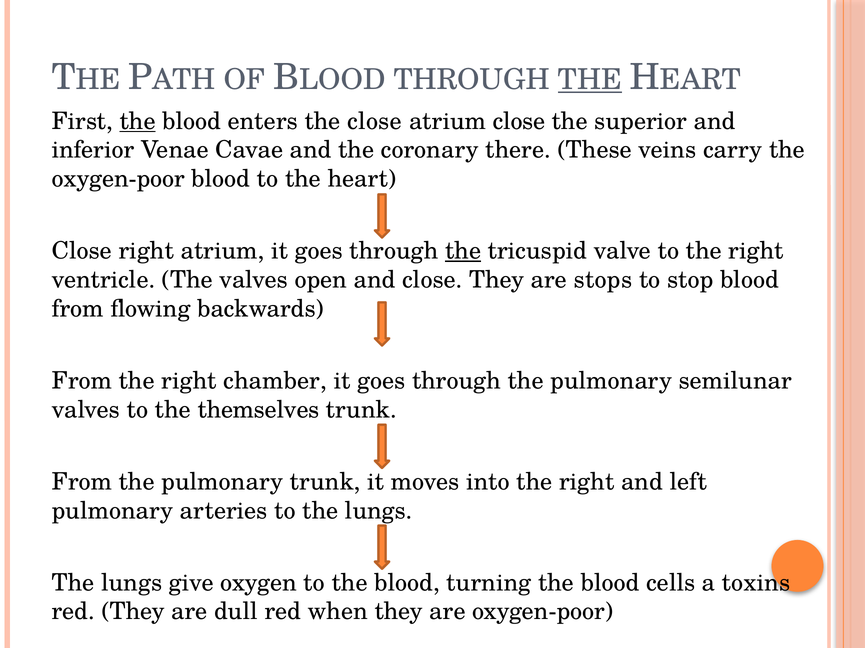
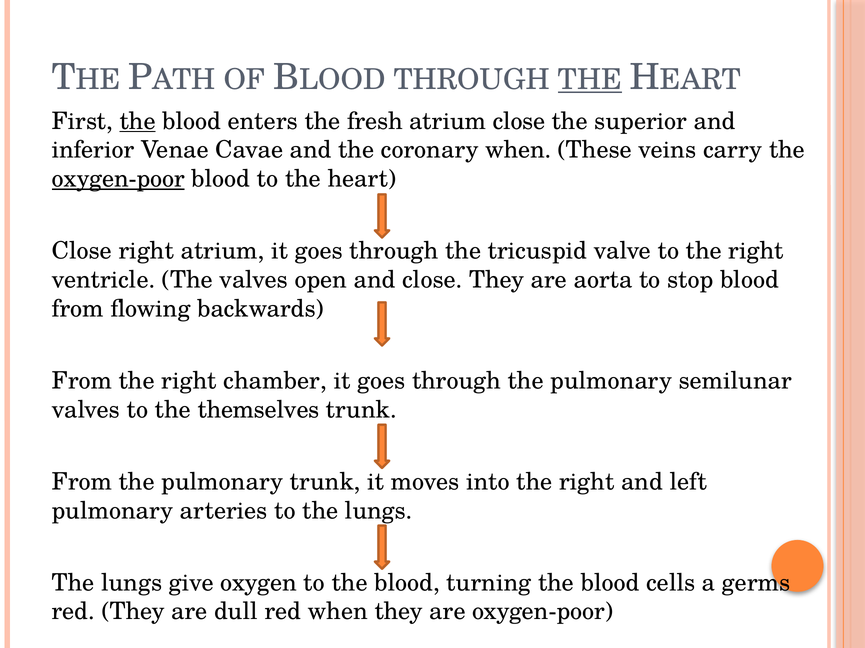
the close: close -> fresh
coronary there: there -> when
oxygen-poor at (118, 179) underline: none -> present
the at (463, 251) underline: present -> none
stops: stops -> aorta
toxins: toxins -> germs
